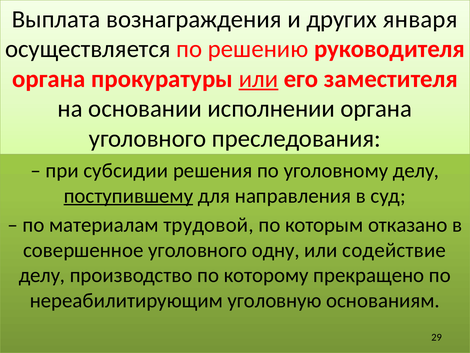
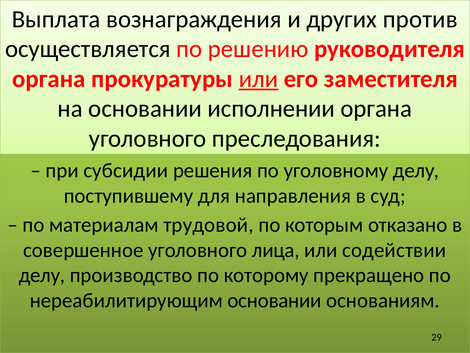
января: января -> против
поступившему underline: present -> none
одну: одну -> лица
содействие: содействие -> содействии
нереабилитирующим уголовную: уголовную -> основании
